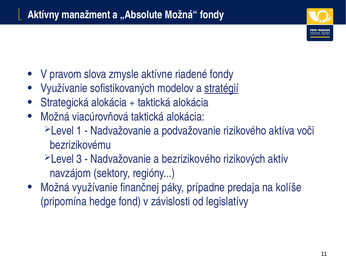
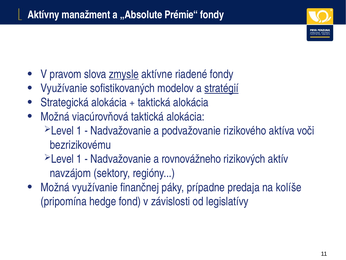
Možná“: Možná“ -> Prémie“
zmysle underline: none -> present
3 at (79, 159): 3 -> 1
bezrizikového: bezrizikového -> rovnovážneho
